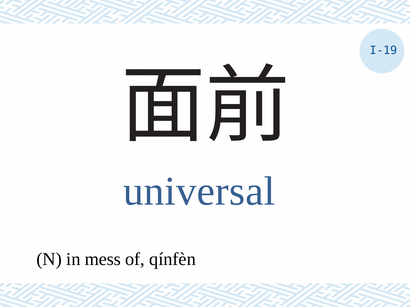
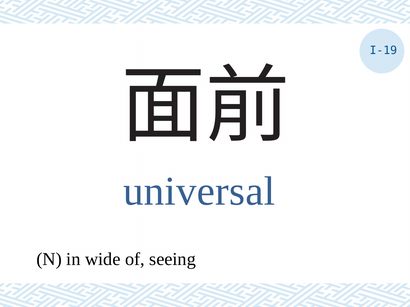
mess: mess -> wide
qínfèn: qínfèn -> seeing
